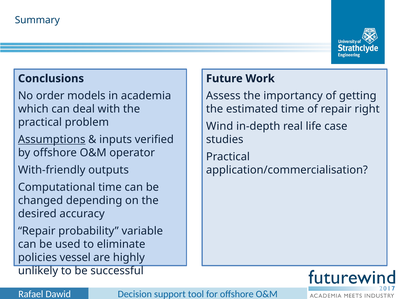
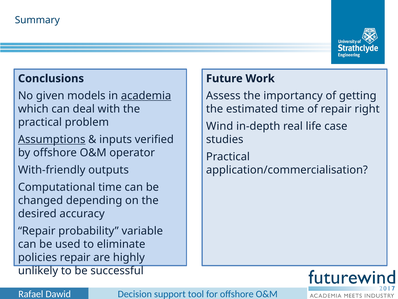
order: order -> given
academia underline: none -> present
policies vessel: vessel -> repair
